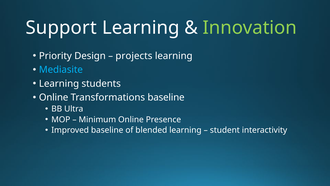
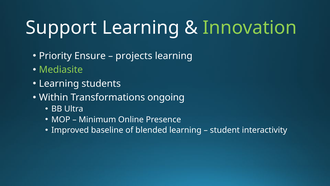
Design: Design -> Ensure
Mediasite colour: light blue -> light green
Online at (54, 97): Online -> Within
Transformations baseline: baseline -> ongoing
